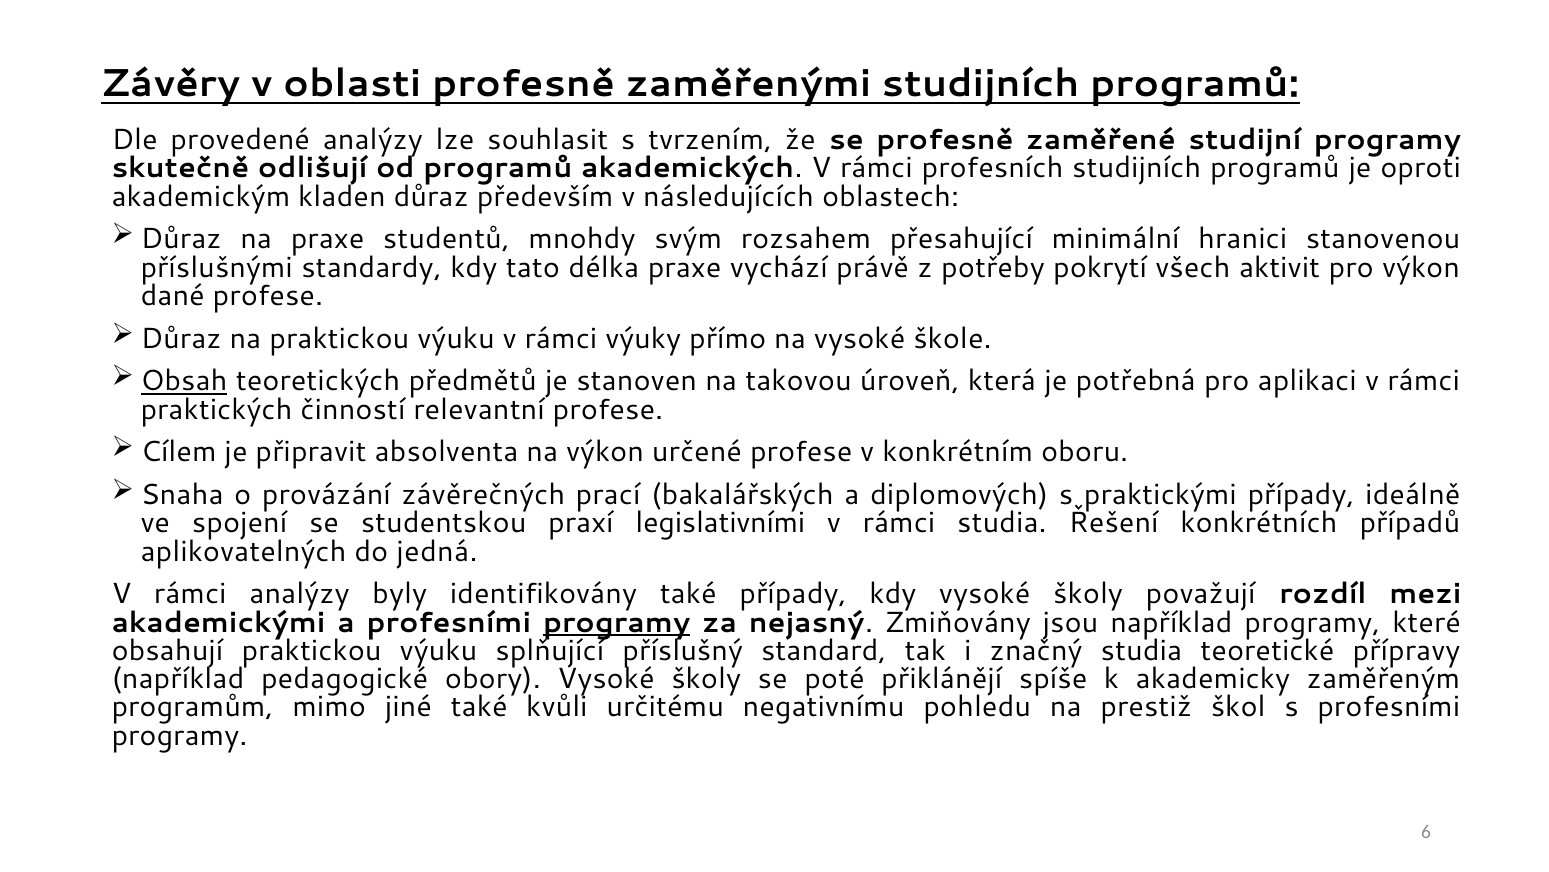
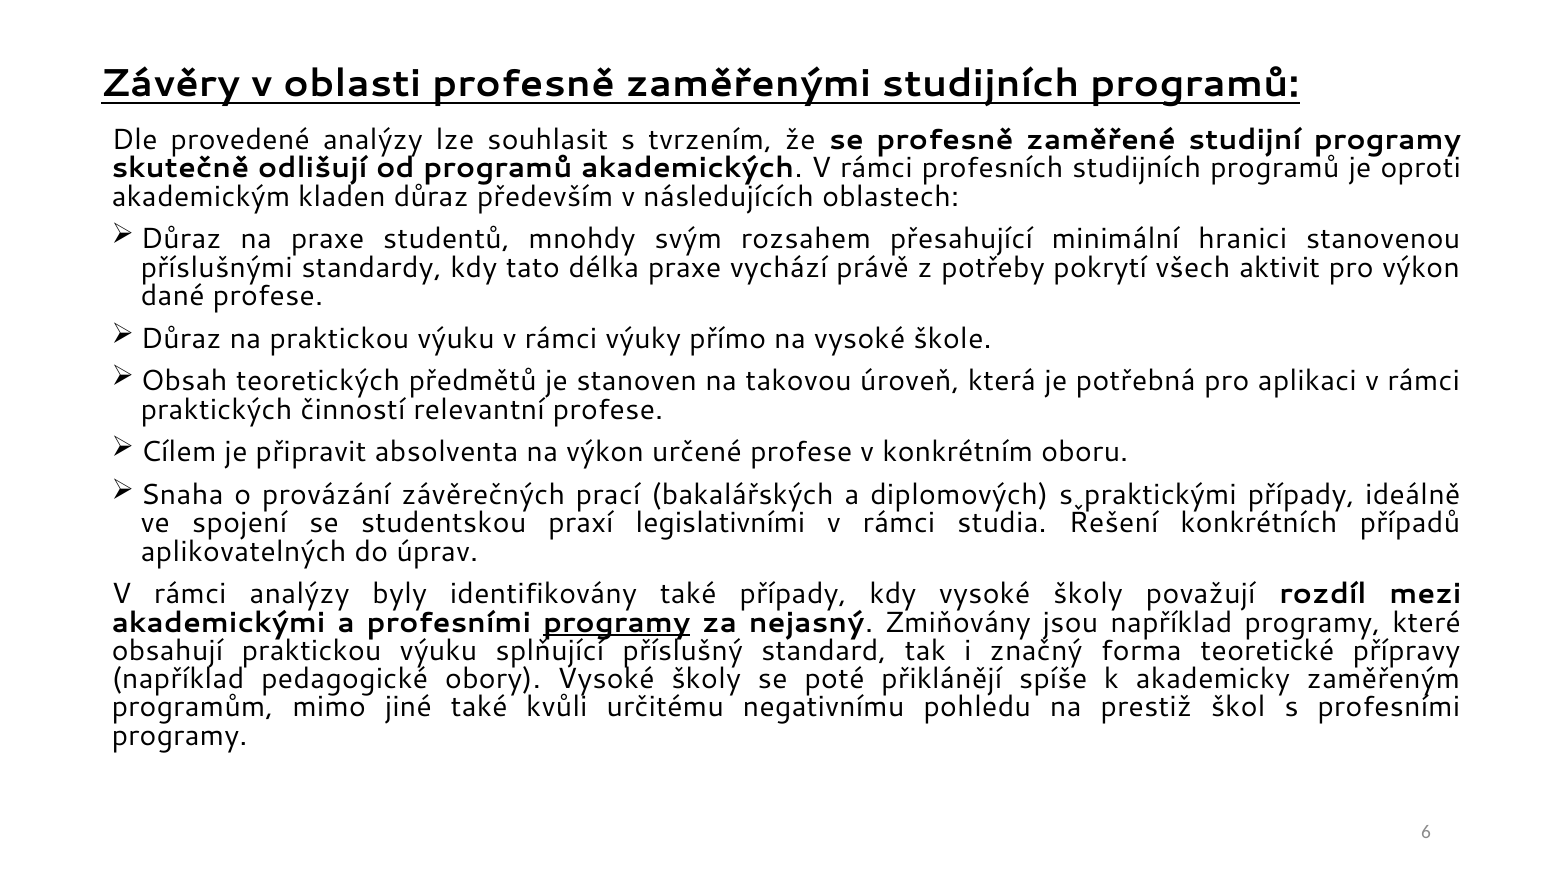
Obsah underline: present -> none
jedná: jedná -> úprav
značný studia: studia -> forma
